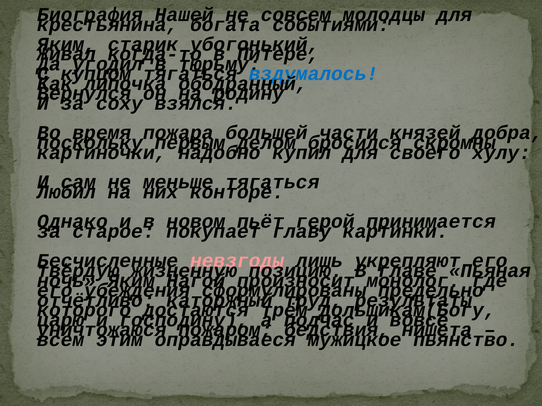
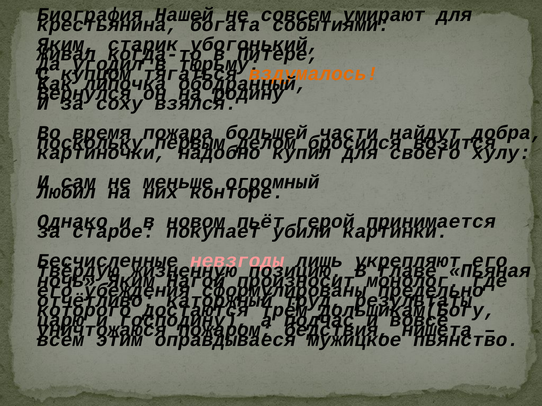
молодцы: молодцы -> умирают
вздумалось colour: blue -> orange
князей: князей -> найдут
скромны: скромны -> возится
тягаться at (272, 182): тягаться -> огромный
главу: главу -> убили
